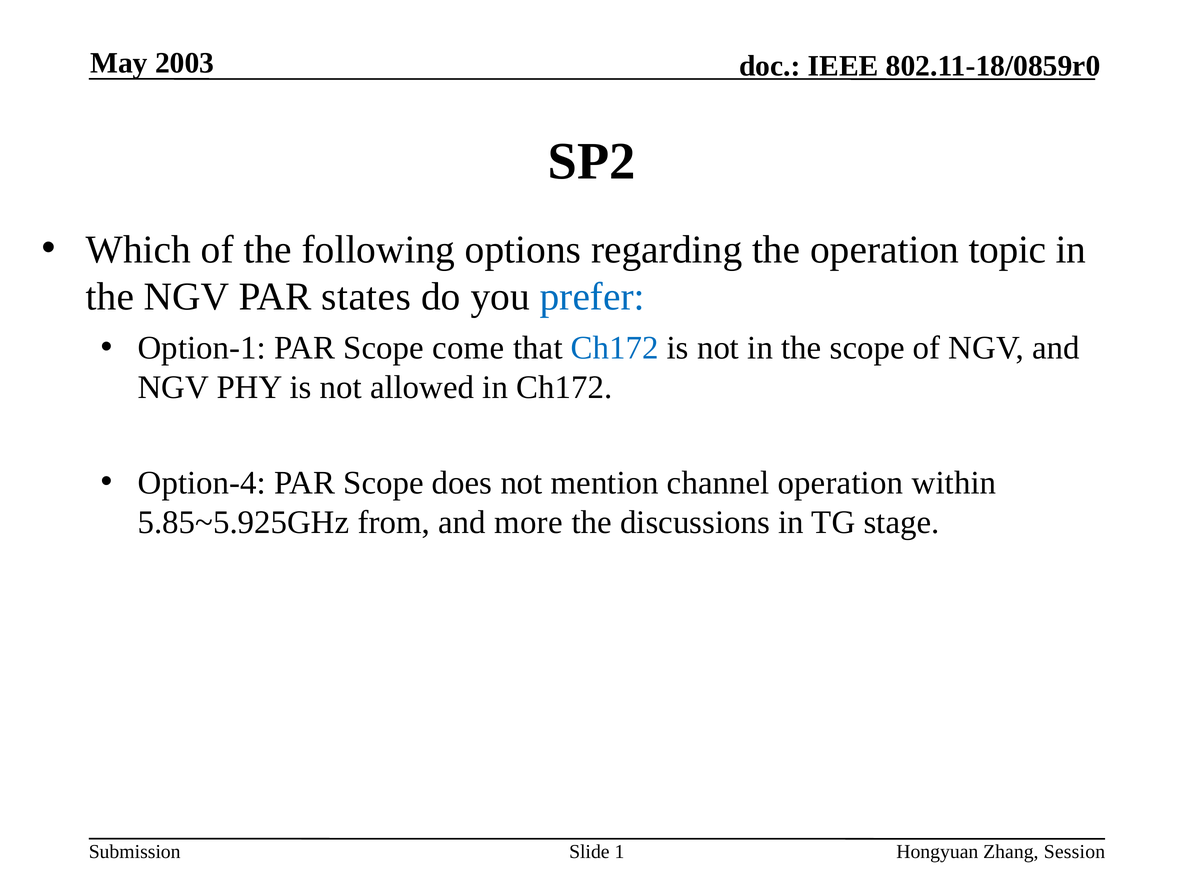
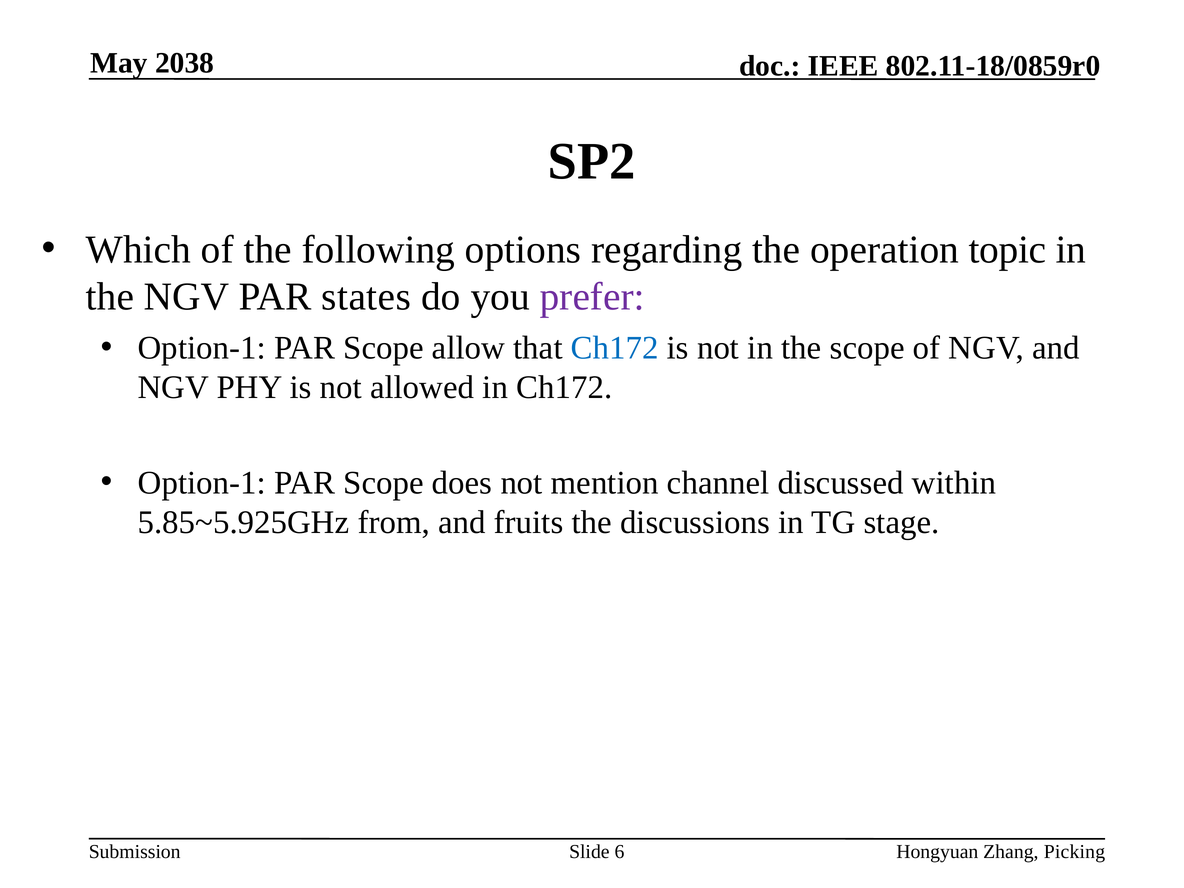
2003: 2003 -> 2038
prefer colour: blue -> purple
come: come -> allow
Option-4 at (202, 483): Option-4 -> Option-1
channel operation: operation -> discussed
more: more -> fruits
1: 1 -> 6
Session: Session -> Picking
